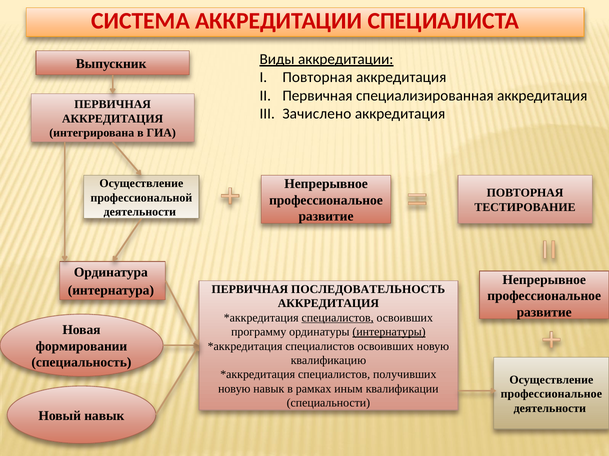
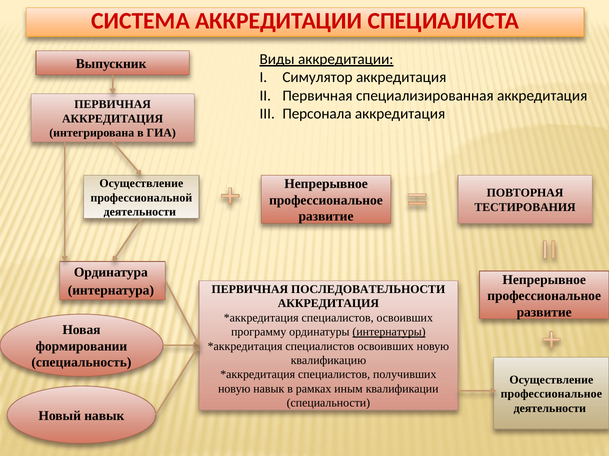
Повторная at (317, 78): Повторная -> Симулятор
Зачислено: Зачислено -> Персонала
ТЕСТИРОВАНИЕ: ТЕСТИРОВАНИЕ -> ТЕСТИРОВАНИЯ
ПОСЛЕДОВАТЕЛЬНОСТЬ: ПОСЛЕДОВАТЕЛЬНОСТЬ -> ПОСЛЕДОВАТЕЛЬНОСТИ
специалистов at (338, 318) underline: present -> none
